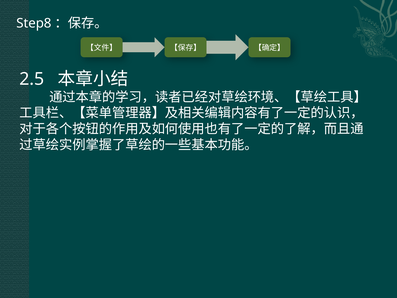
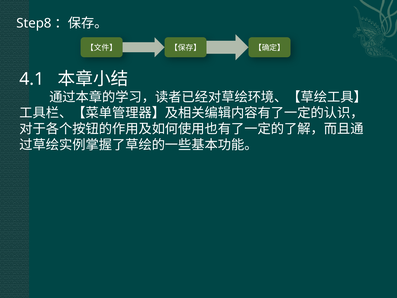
2.5: 2.5 -> 4.1
